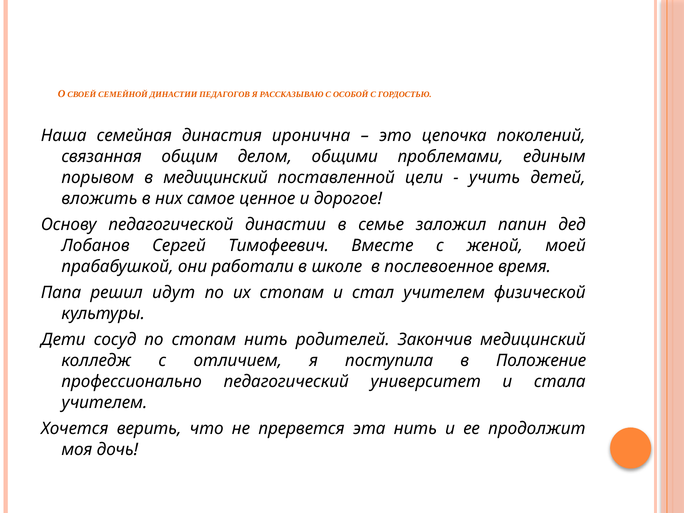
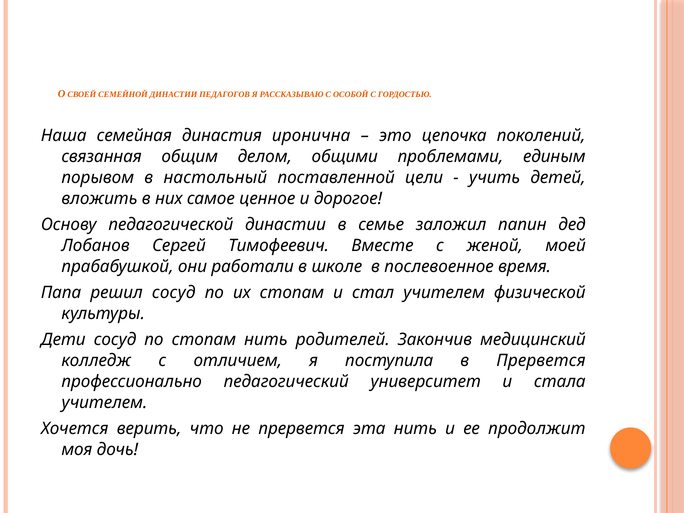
в медицинский: медицинский -> настольный
решил идут: идут -> сосуд
в Положение: Положение -> Прервется
